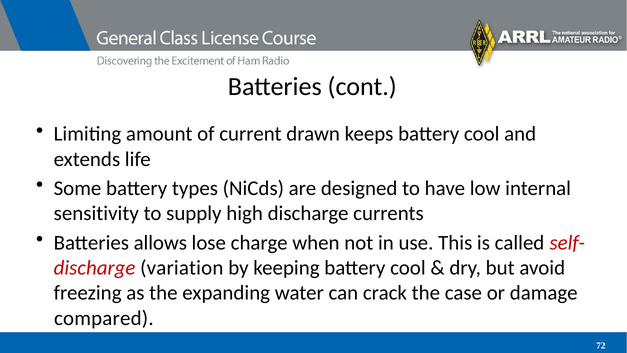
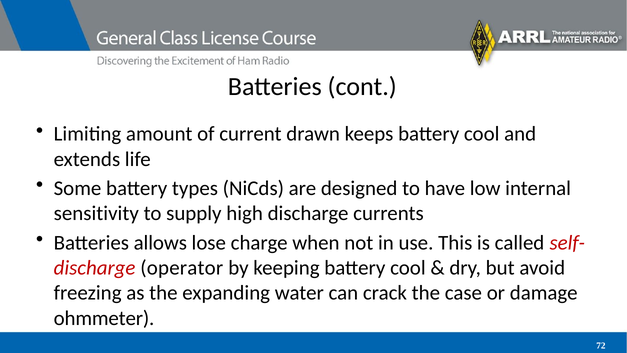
variation: variation -> operator
compared: compared -> ohmmeter
